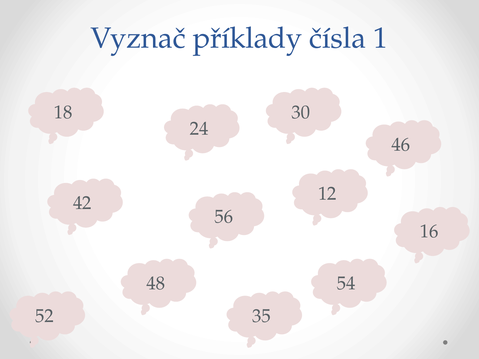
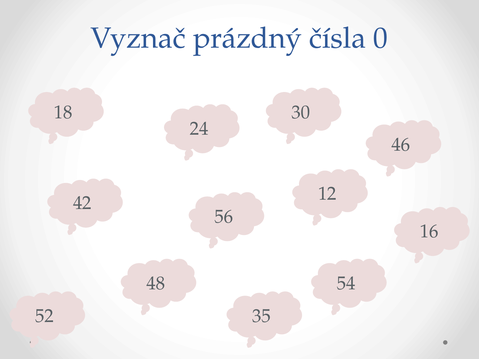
příklady: příklady -> prázdný
1: 1 -> 0
